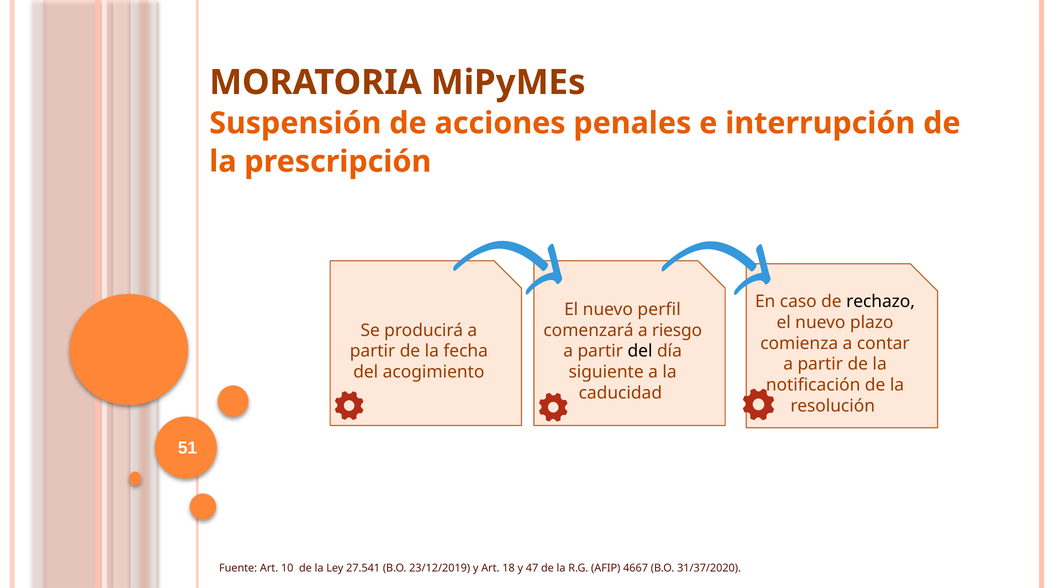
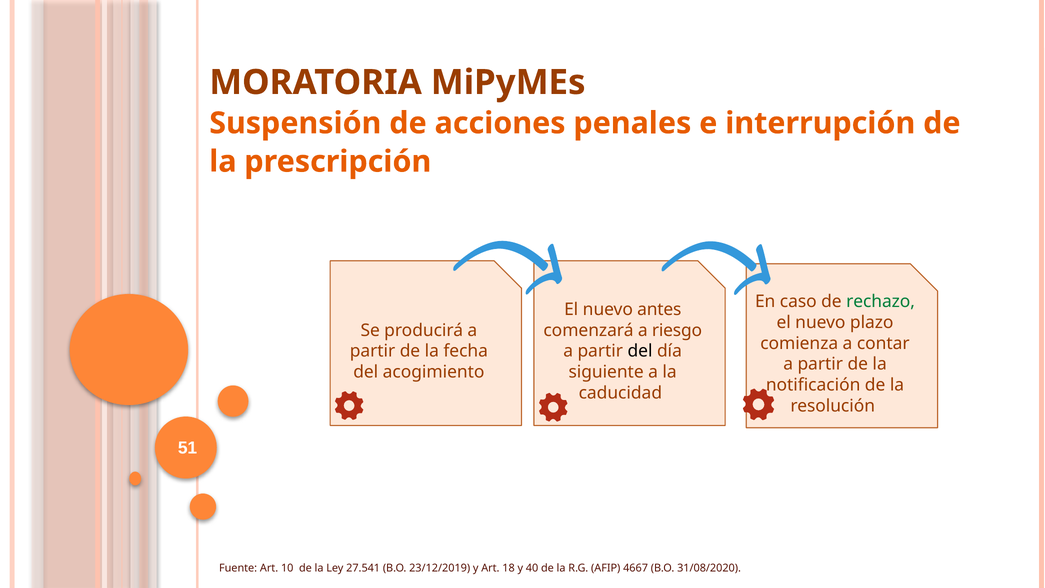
rechazo colour: black -> green
perfil: perfil -> antes
47: 47 -> 40
31/37/2020: 31/37/2020 -> 31/08/2020
